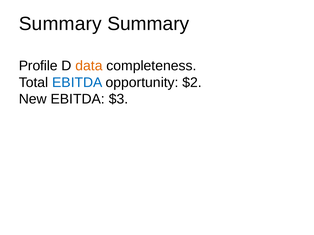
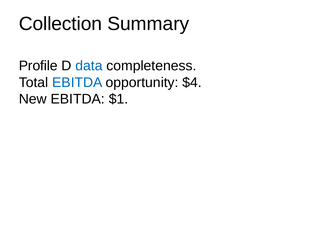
Summary at (60, 24): Summary -> Collection
data colour: orange -> blue
$2: $2 -> $4
$3: $3 -> $1
